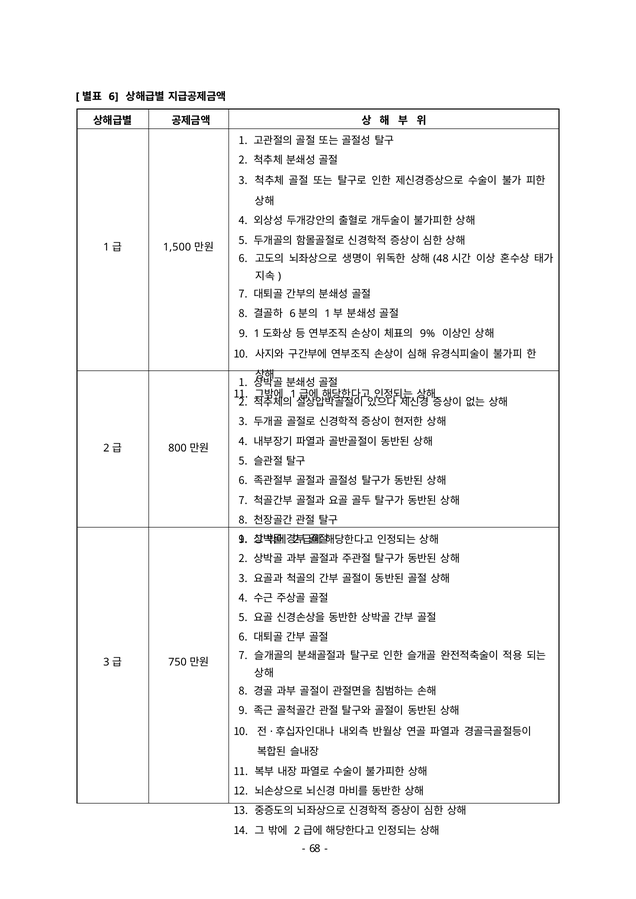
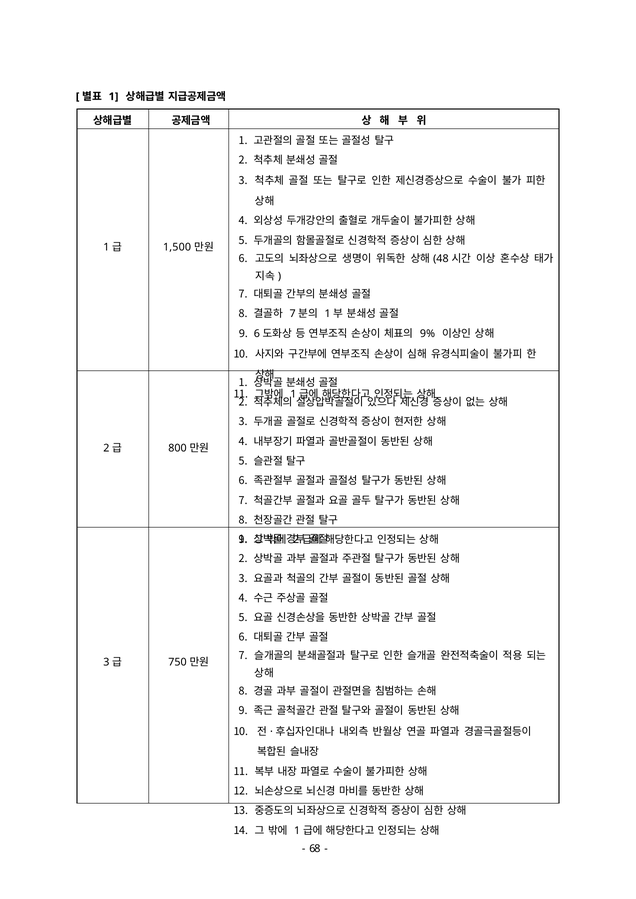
6 at (114, 96): 6 -> 1
6 at (293, 314): 6 -> 7
1 at (257, 334): 1 -> 6
2 at (297, 831): 2 -> 1
